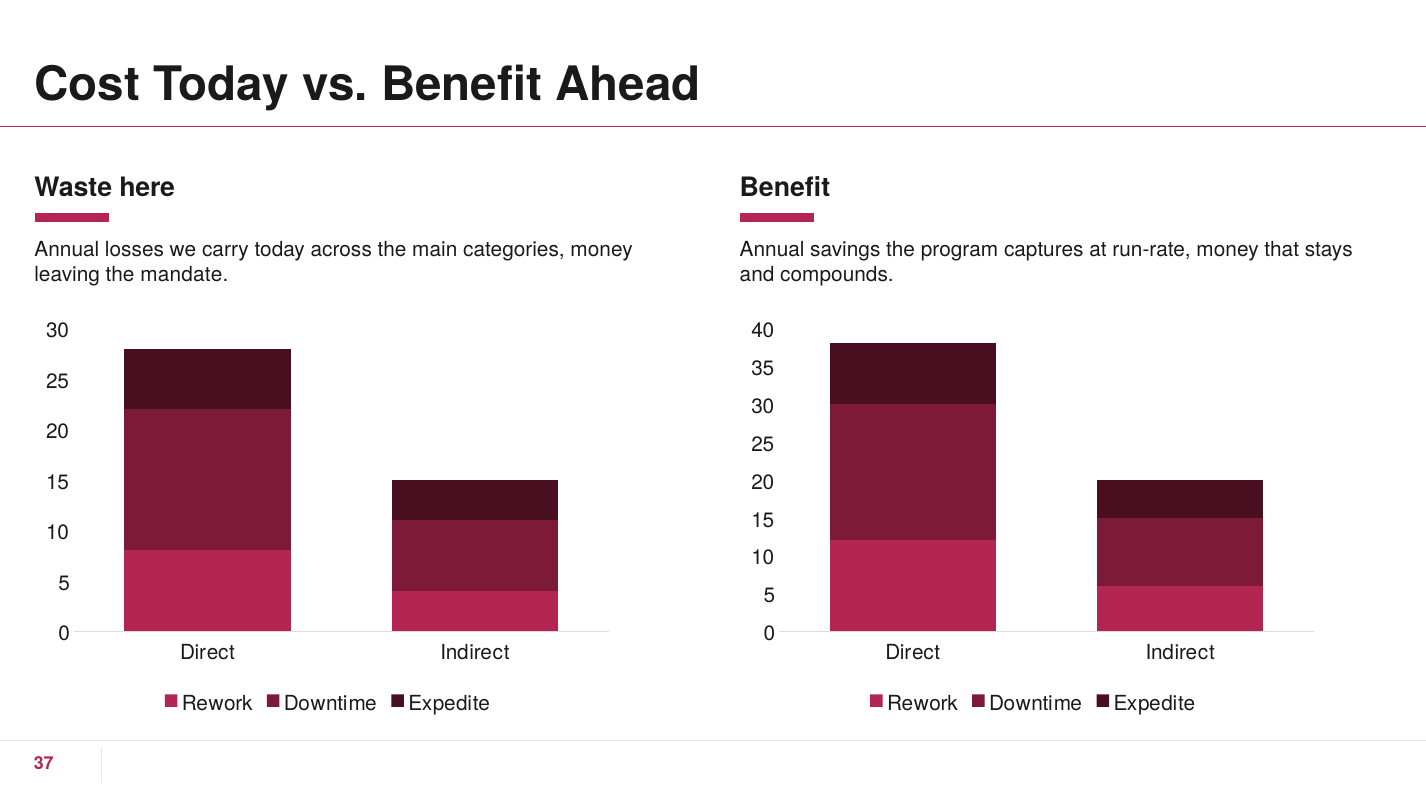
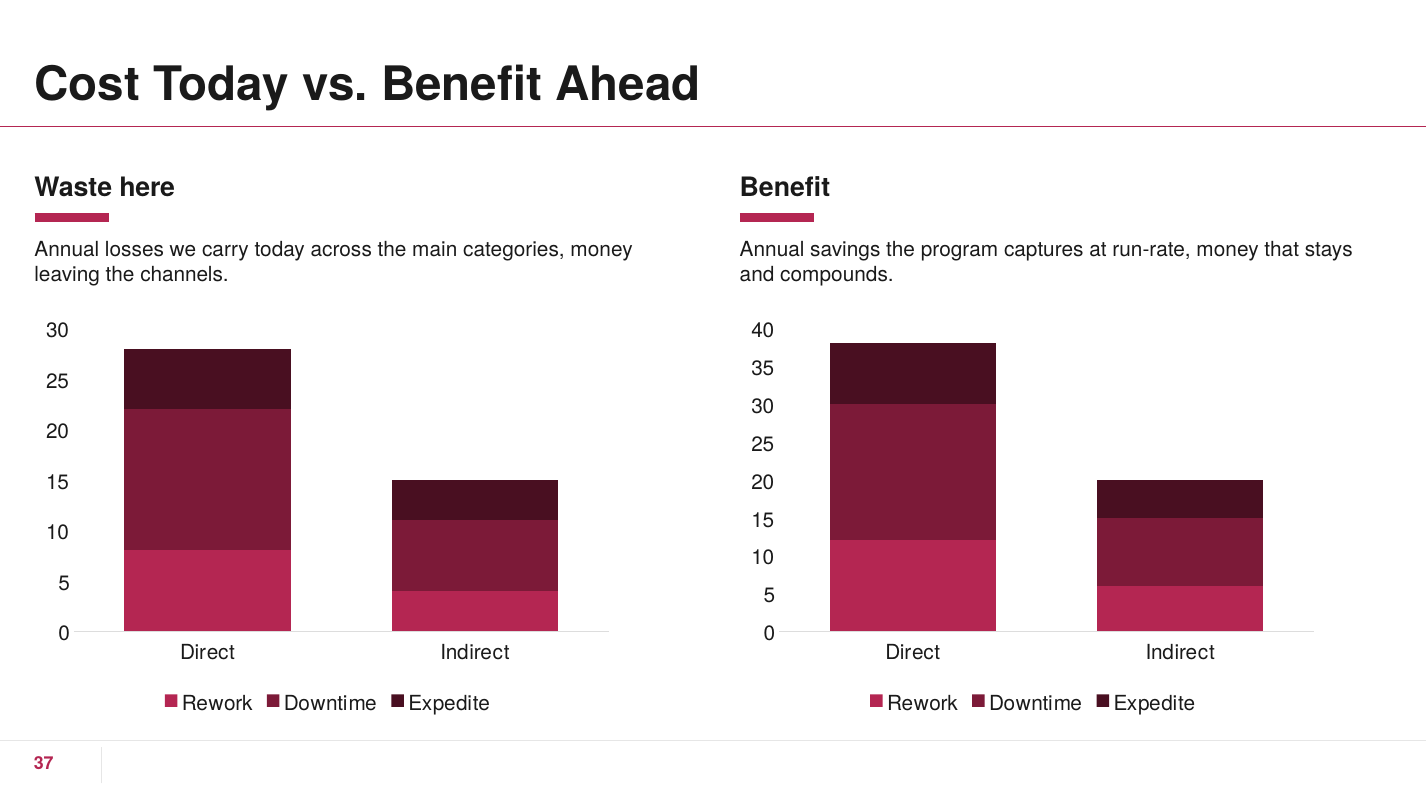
mandate: mandate -> channels
